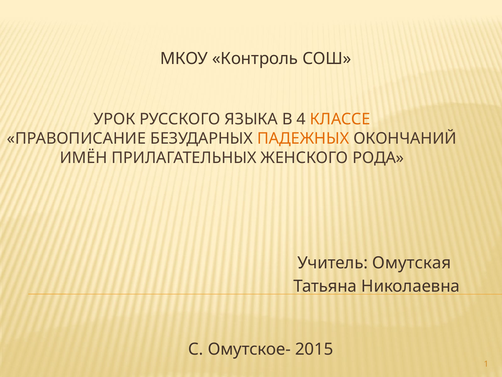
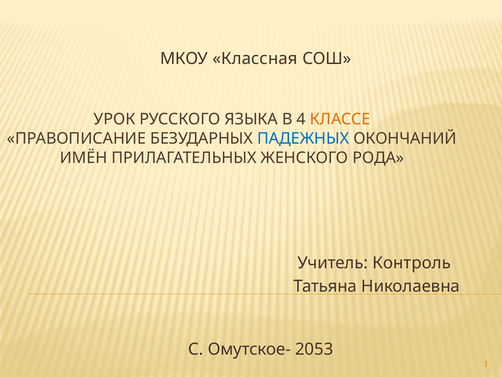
Контроль: Контроль -> Классная
ПАДЕЖНЫХ colour: orange -> blue
Омутская: Омутская -> Контроль
2015: 2015 -> 2053
